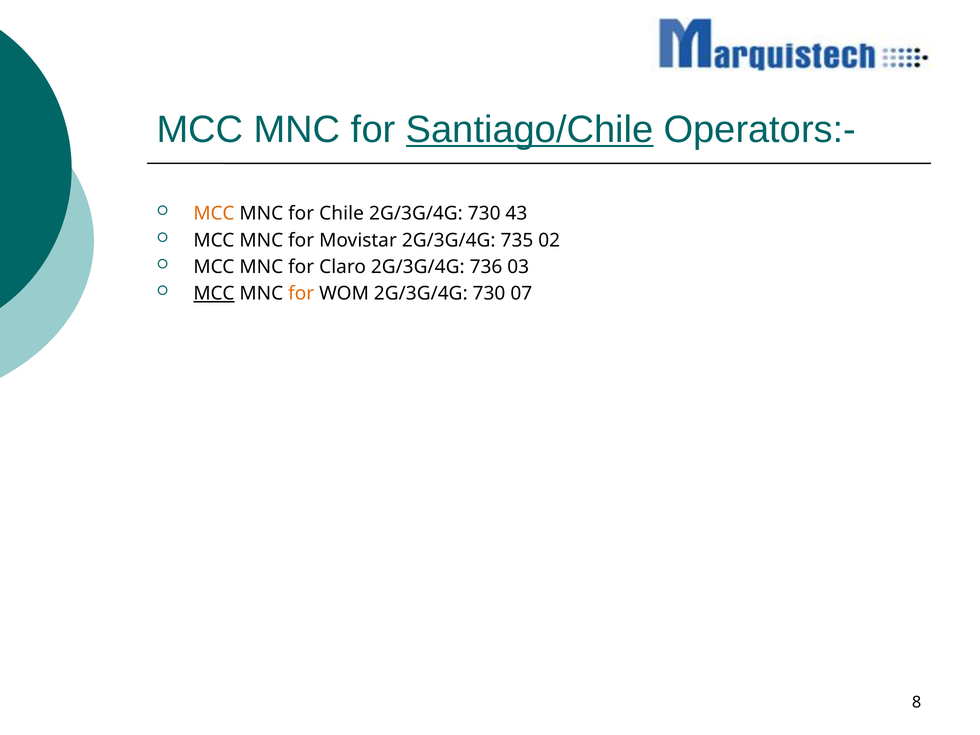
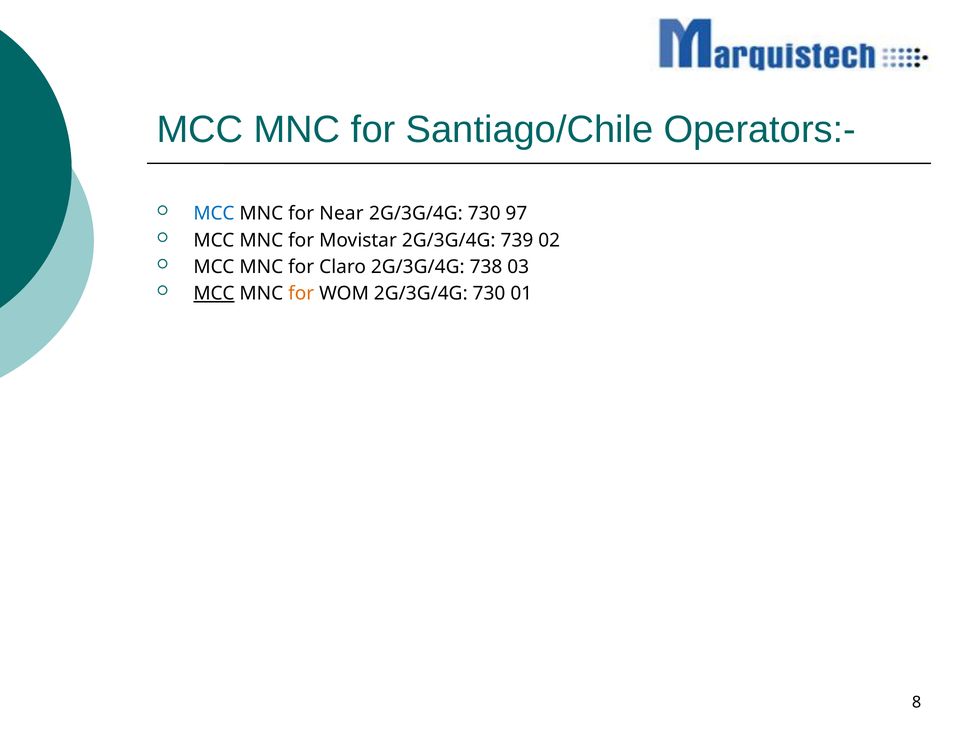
Santiago/Chile underline: present -> none
MCC at (214, 214) colour: orange -> blue
Chile: Chile -> Near
43: 43 -> 97
735: 735 -> 739
736: 736 -> 738
07: 07 -> 01
